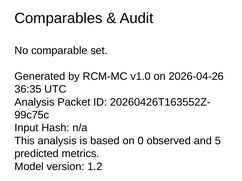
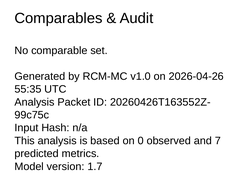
36:35: 36:35 -> 55:35
5: 5 -> 7
1.2: 1.2 -> 1.7
